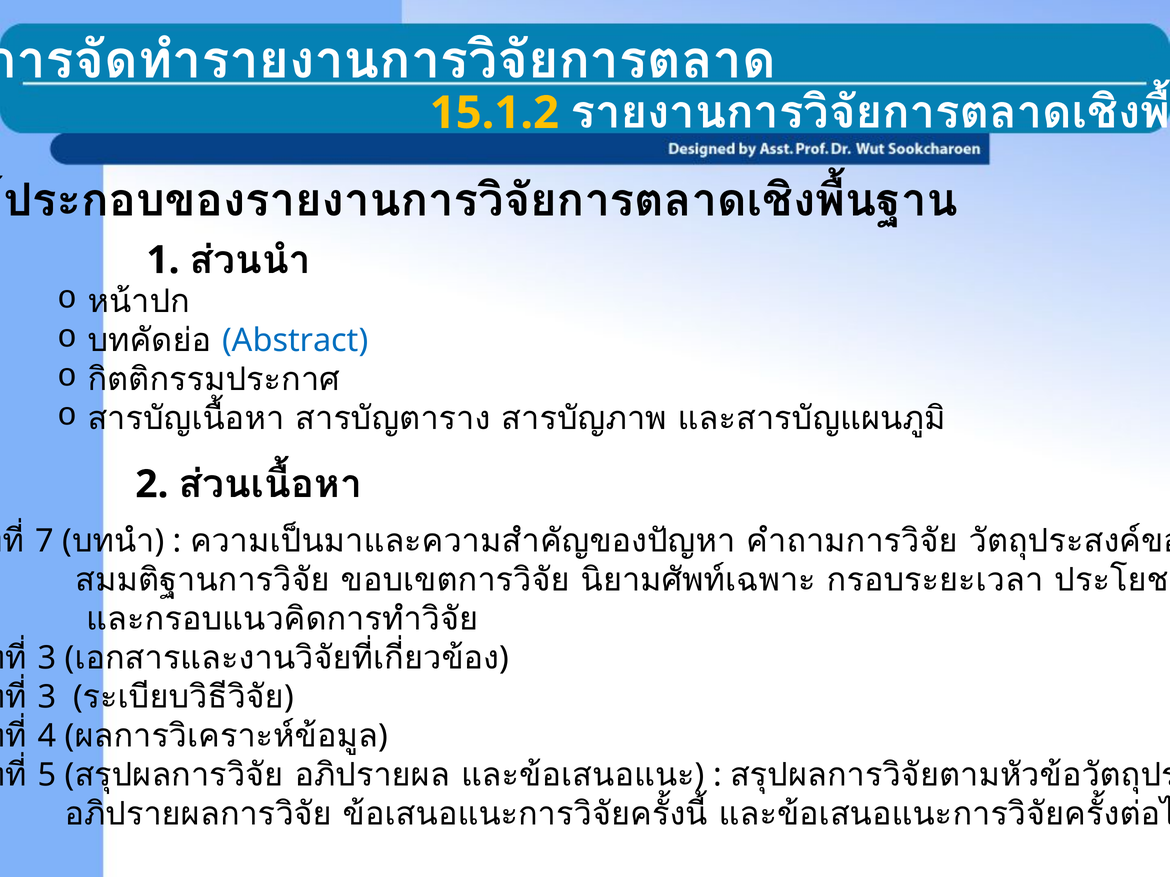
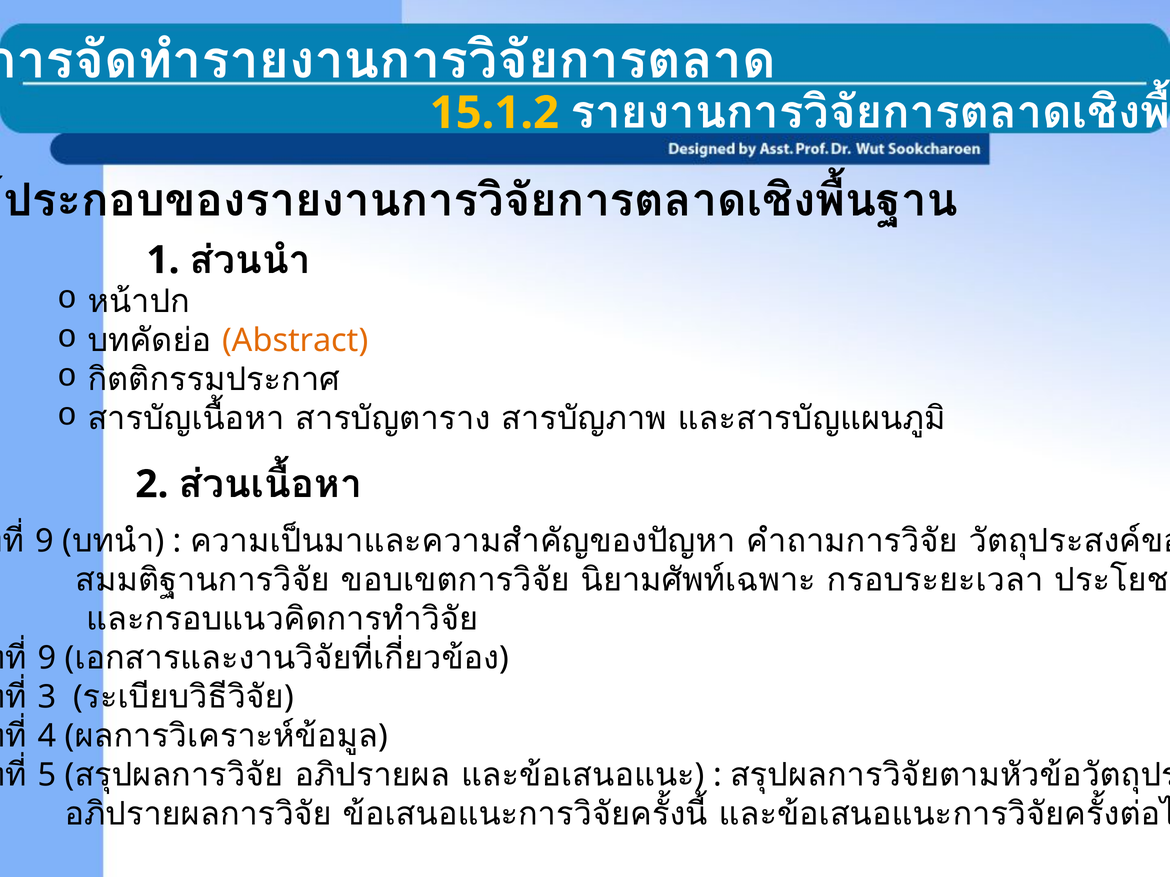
Abstract colour: blue -> orange
7 at (44, 542): 7 -> 9
3 at (47, 659): 3 -> 9
